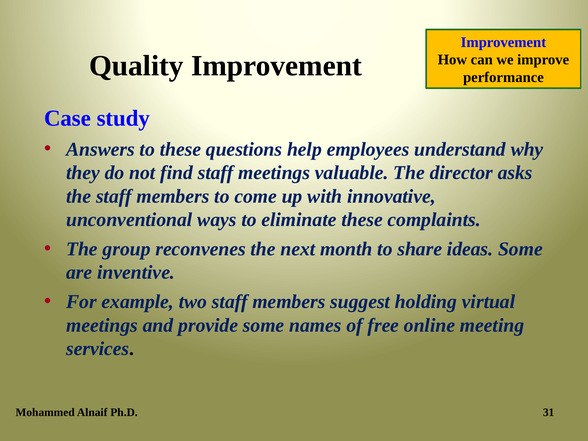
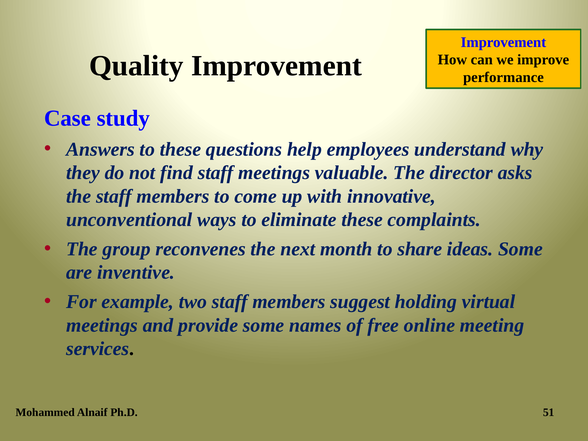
31: 31 -> 51
